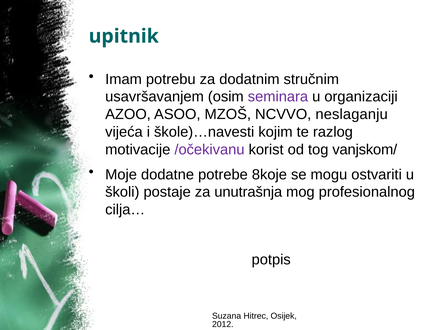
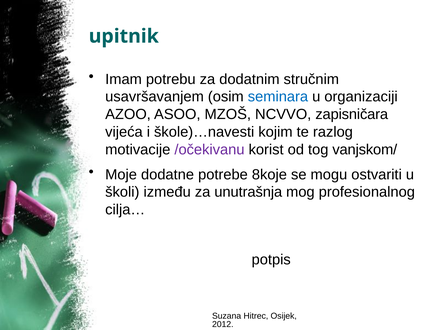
seminara colour: purple -> blue
neslaganju: neslaganju -> zapisničara
postaje: postaje -> između
